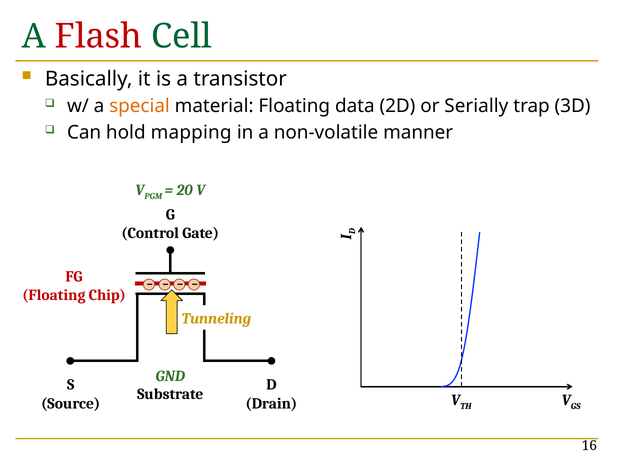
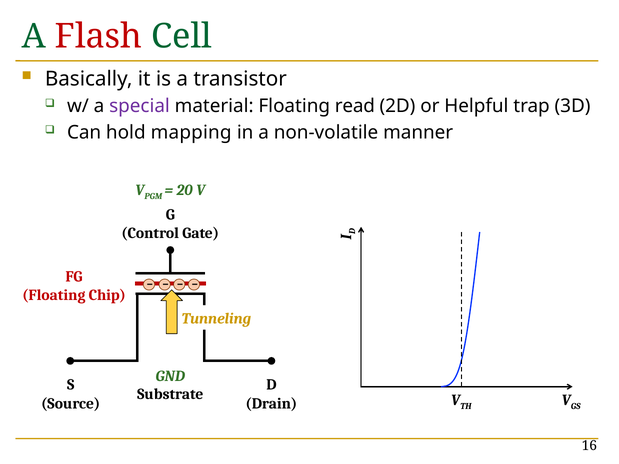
special colour: orange -> purple
data: data -> read
Serially: Serially -> Helpful
